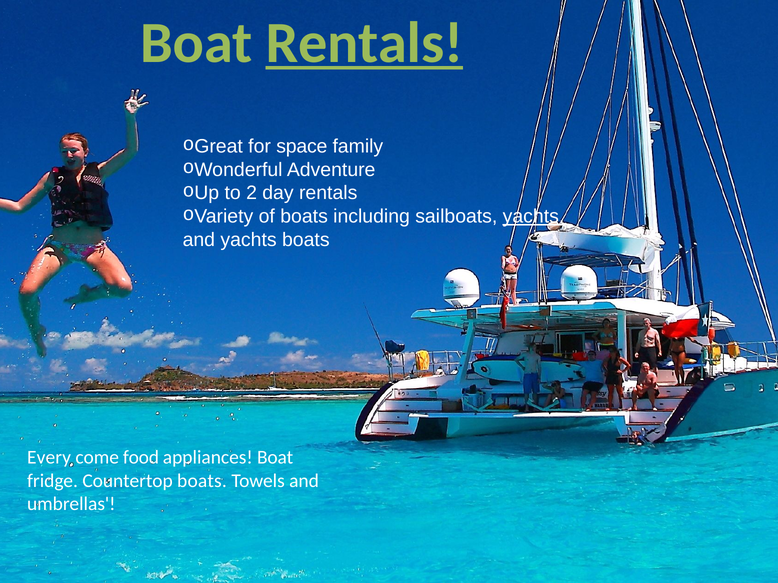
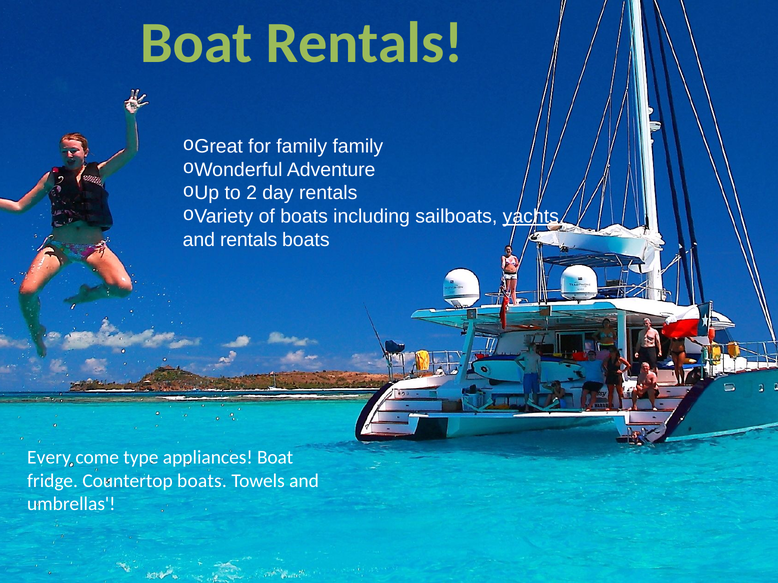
Rentals at (364, 43) underline: present -> none
for space: space -> family
and yachts: yachts -> rentals
food: food -> type
